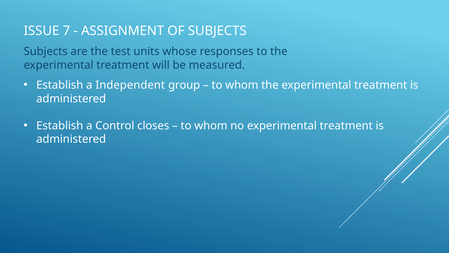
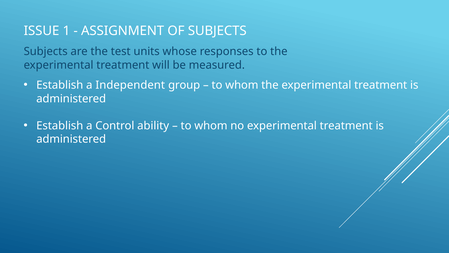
7: 7 -> 1
closes: closes -> ability
